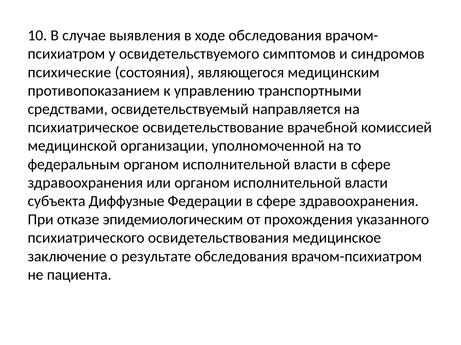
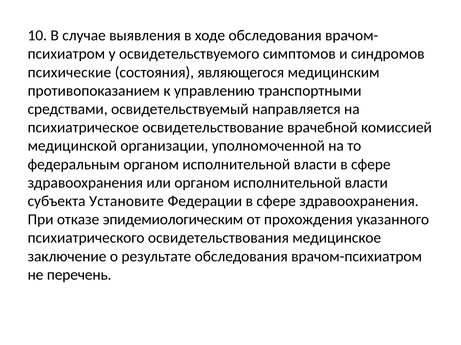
Диффузные: Диффузные -> Установите
пациента: пациента -> перечень
